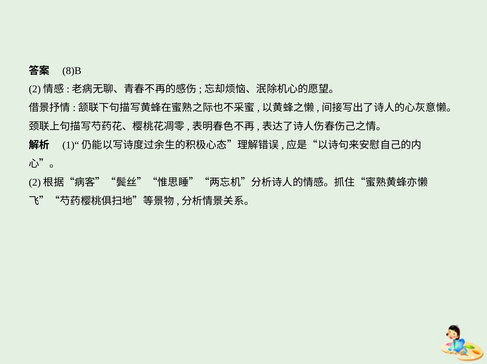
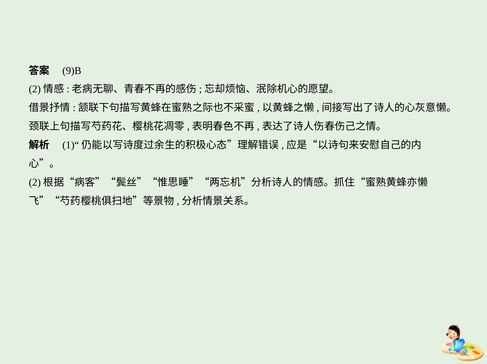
8)B: 8)B -> 9)B
